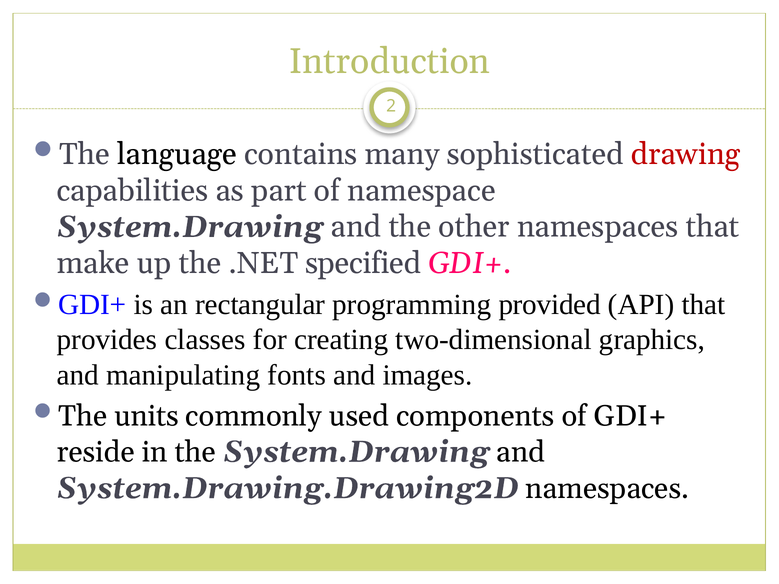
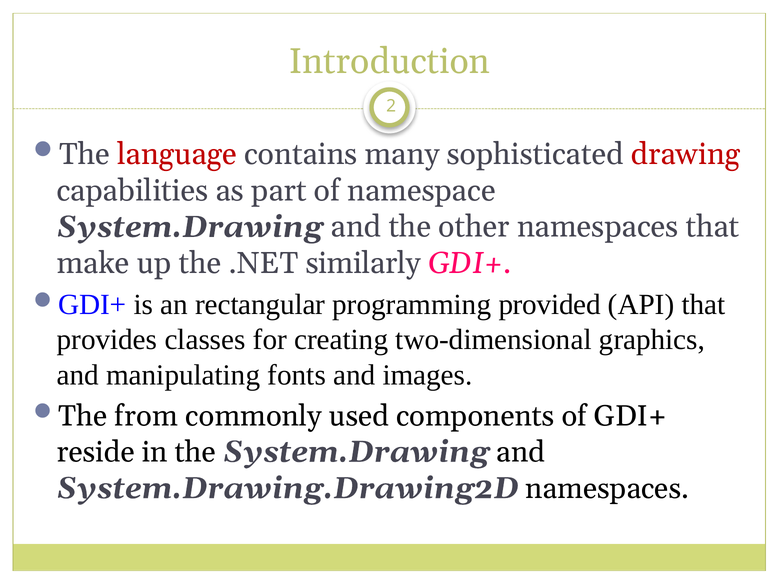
language colour: black -> red
specified: specified -> similarly
units: units -> from
